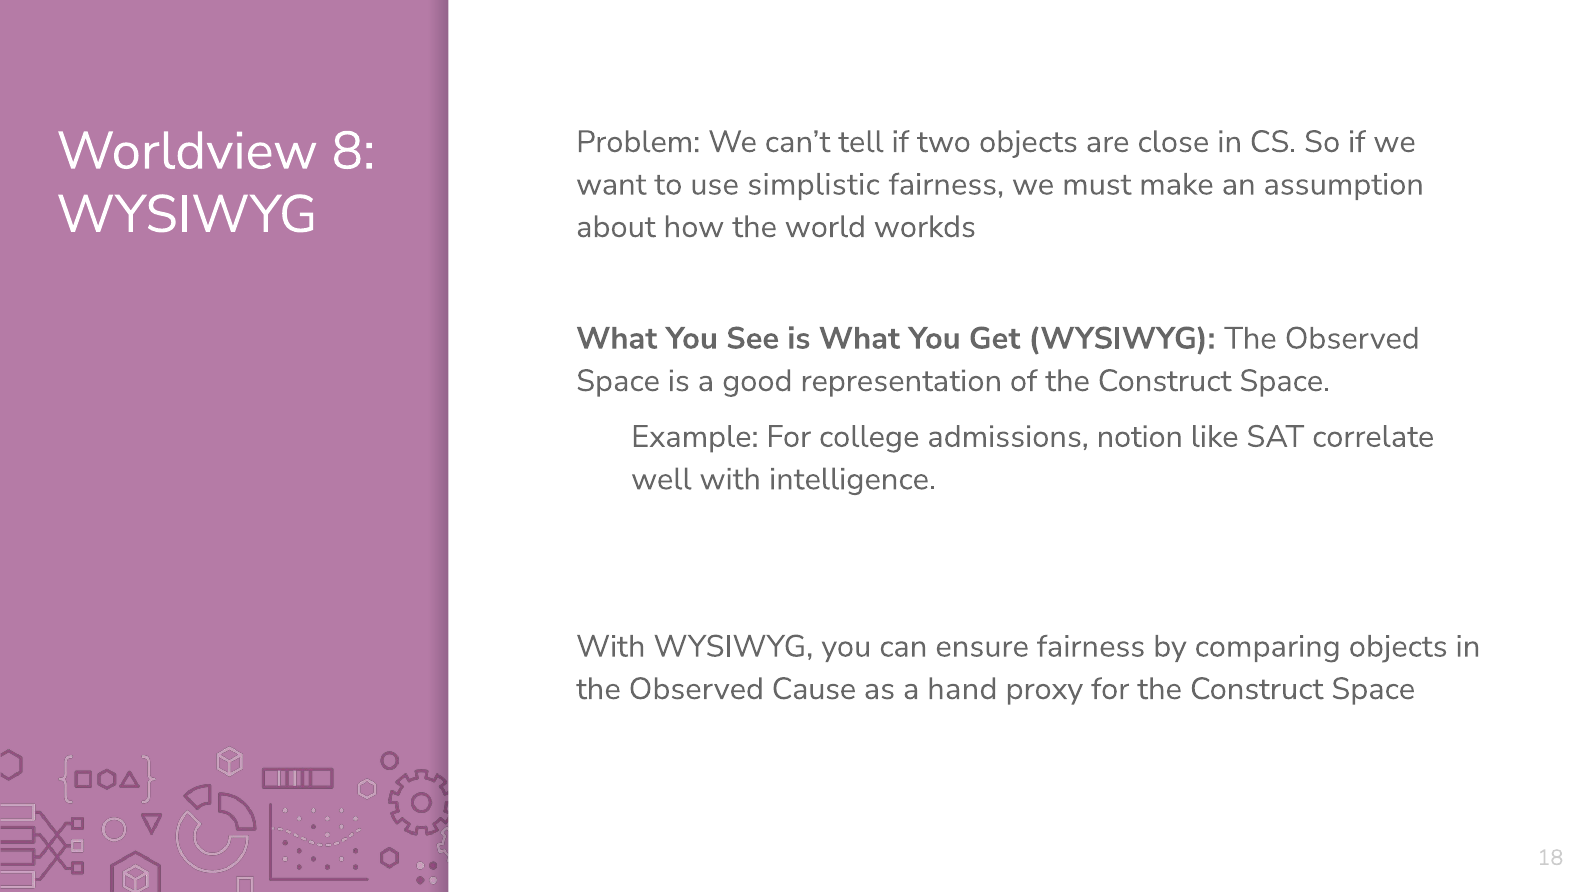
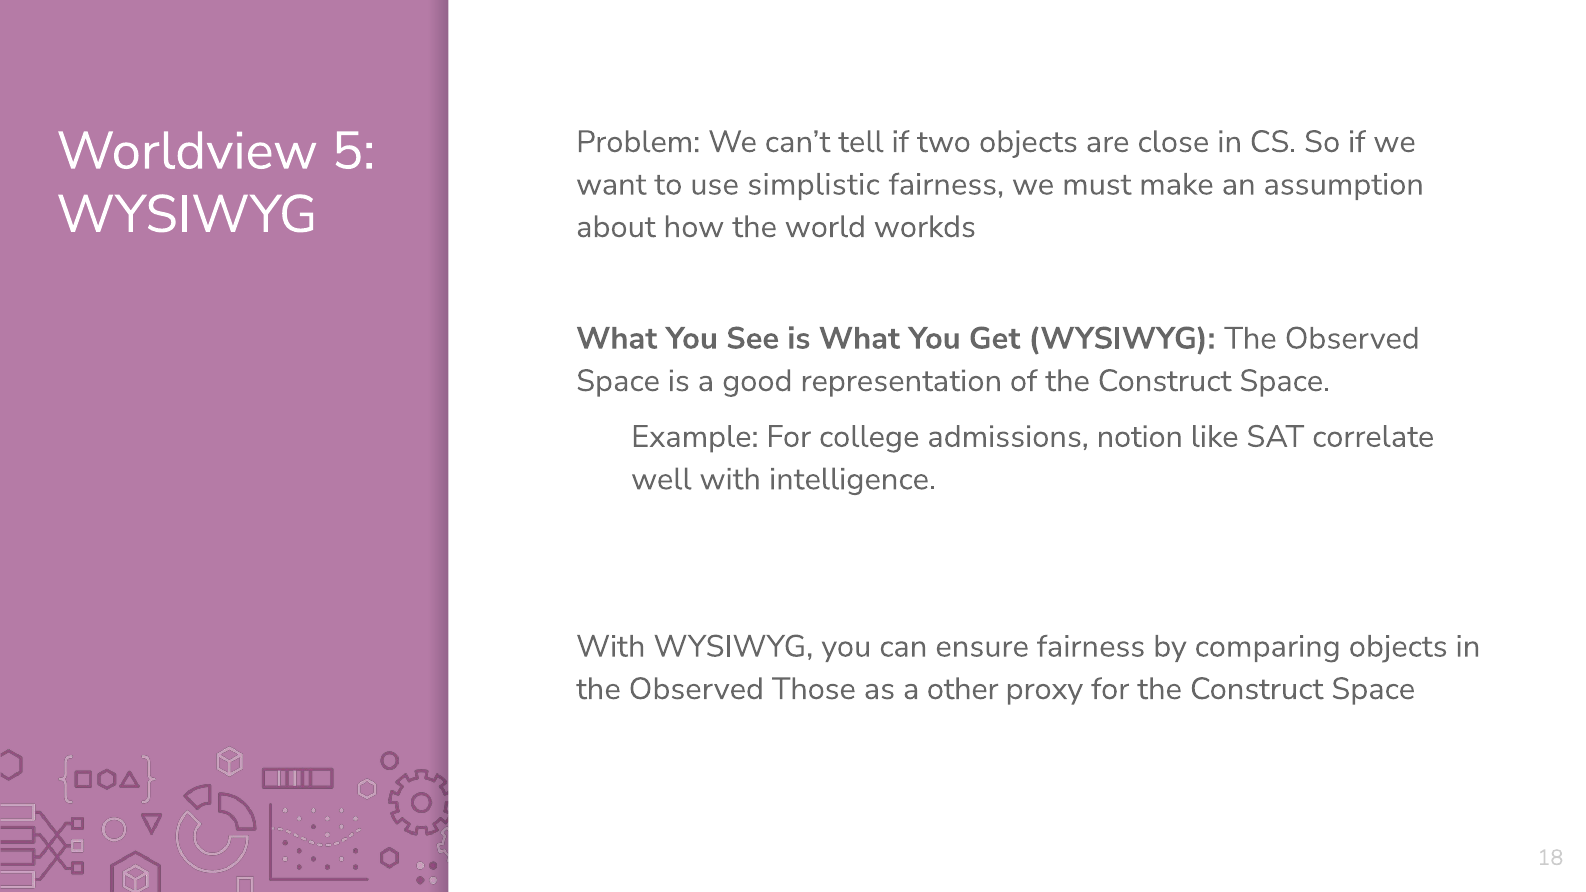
8: 8 -> 5
Cause: Cause -> Those
hand: hand -> other
